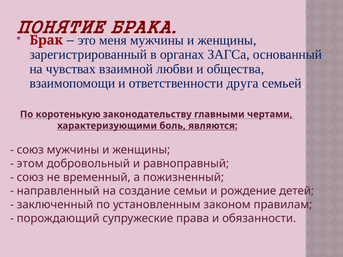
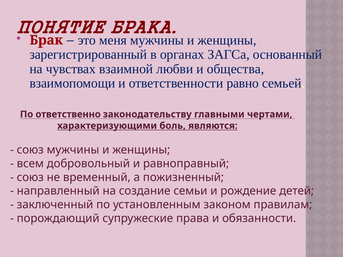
друга: друга -> равно
коротенькую: коротенькую -> ответственно
этом: этом -> всем
